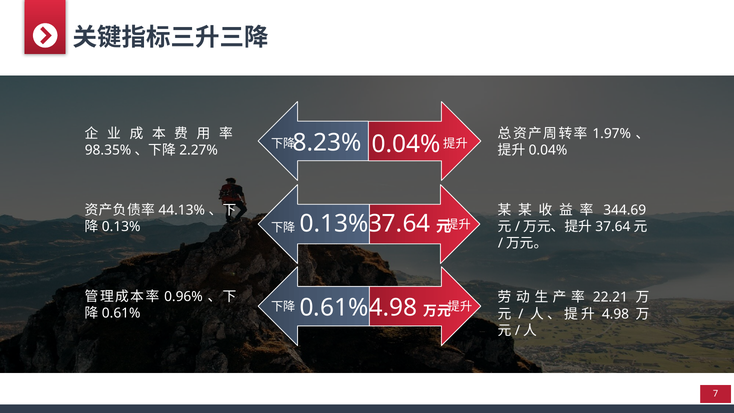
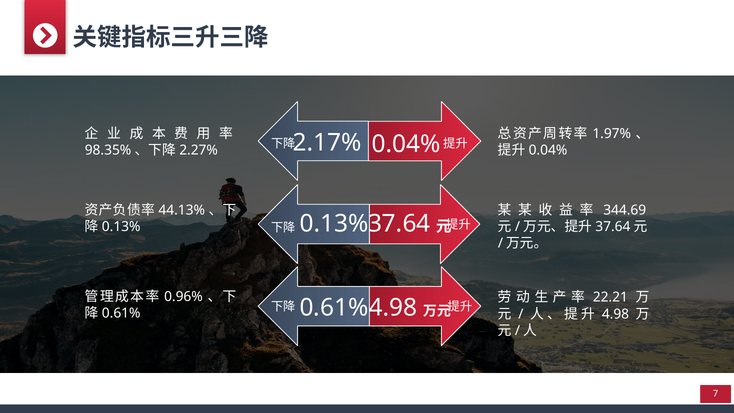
8.23%: 8.23% -> 2.17%
